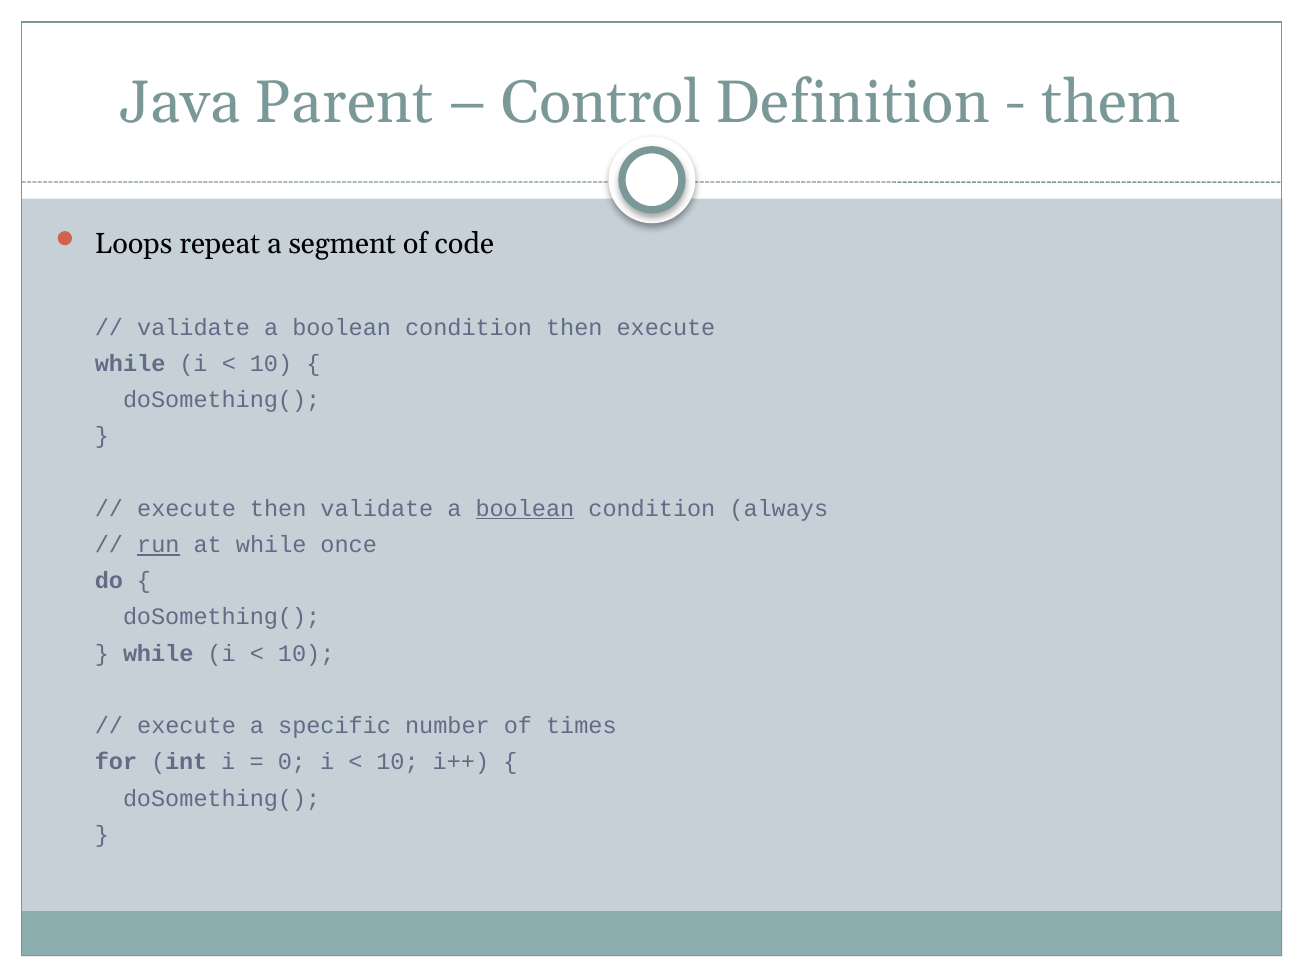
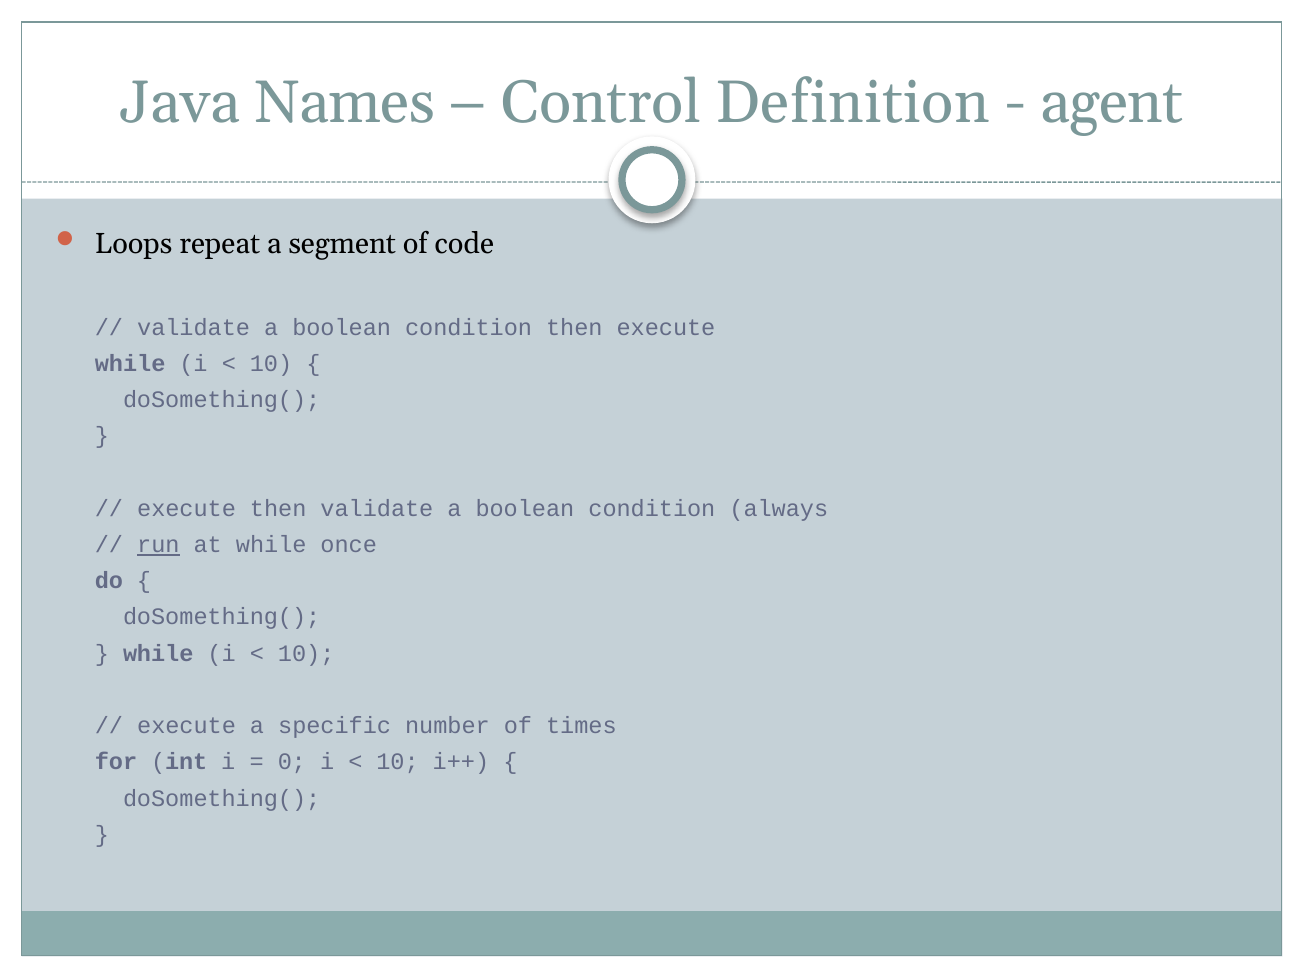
Parent: Parent -> Names
them: them -> agent
boolean at (525, 508) underline: present -> none
